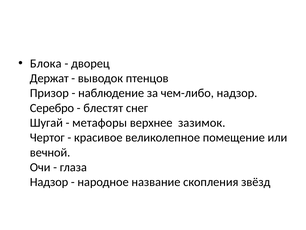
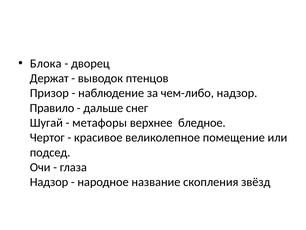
Серебро: Серебро -> Правило
блестят: блестят -> дальше
зазимок: зазимок -> бледное
вечной: вечной -> подсед
